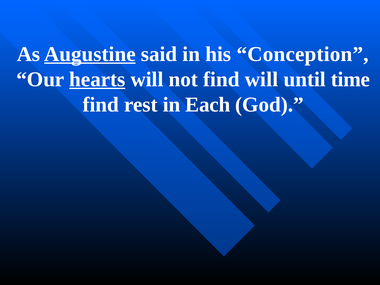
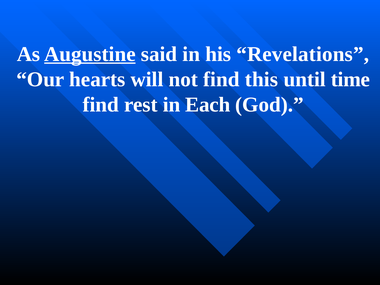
Conception: Conception -> Revelations
hearts underline: present -> none
find will: will -> this
